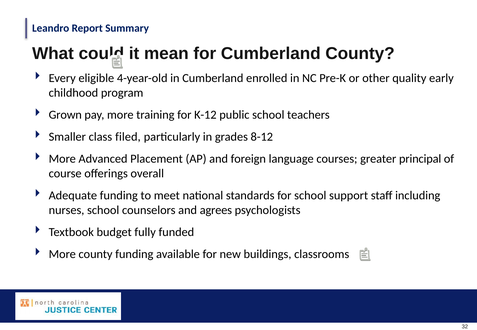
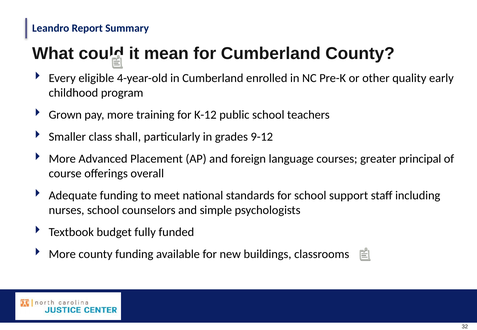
filed: filed -> shall
8-12: 8-12 -> 9-12
agrees: agrees -> simple
